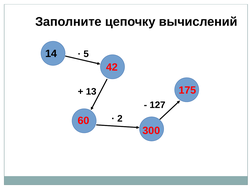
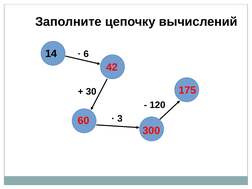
5: 5 -> 6
13: 13 -> 30
127: 127 -> 120
2: 2 -> 3
